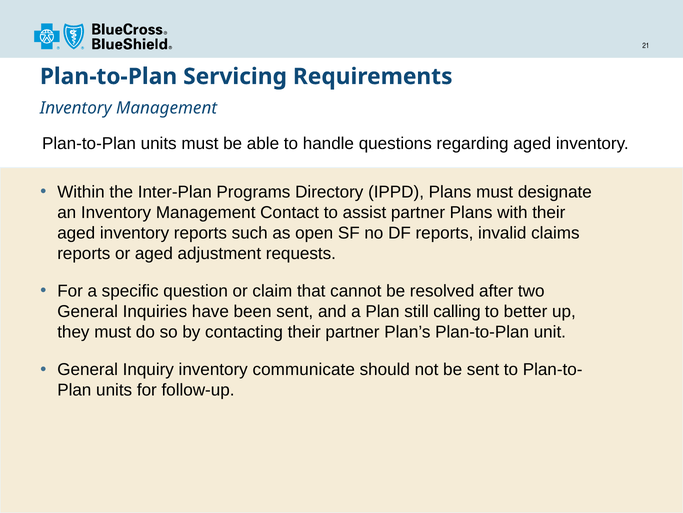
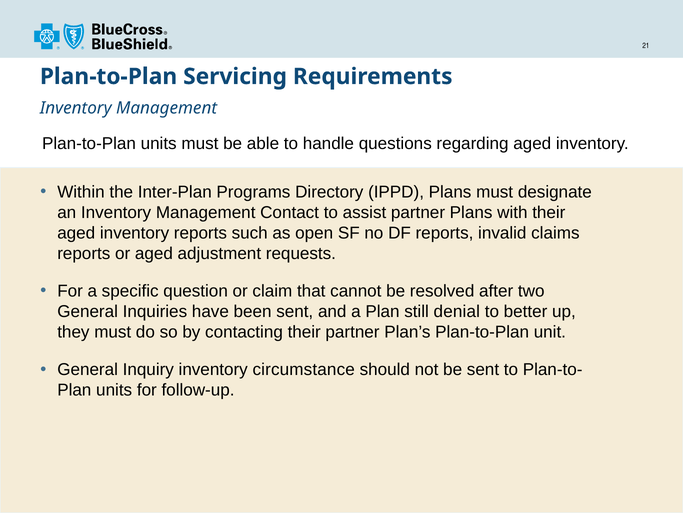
calling: calling -> denial
communicate: communicate -> circumstance
